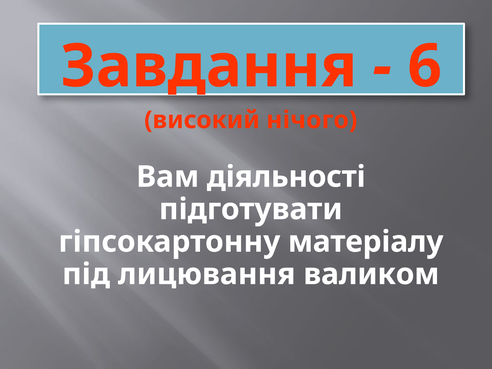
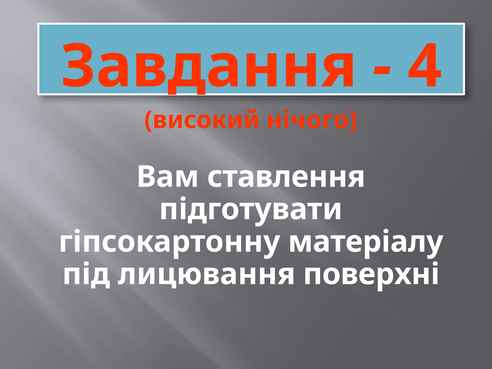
6: 6 -> 4
діяльності: діяльності -> ставлення
валиком: валиком -> поверхні
